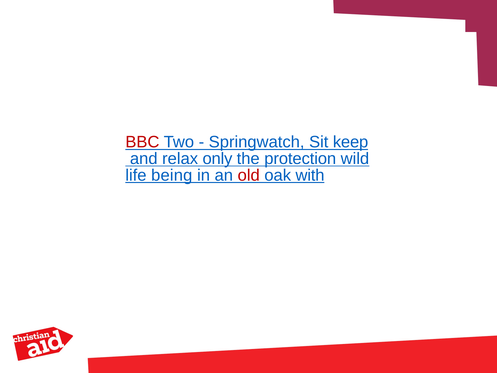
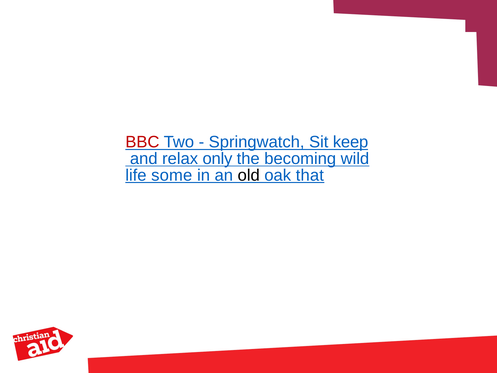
protection: protection -> becoming
being: being -> some
old colour: red -> black
with: with -> that
